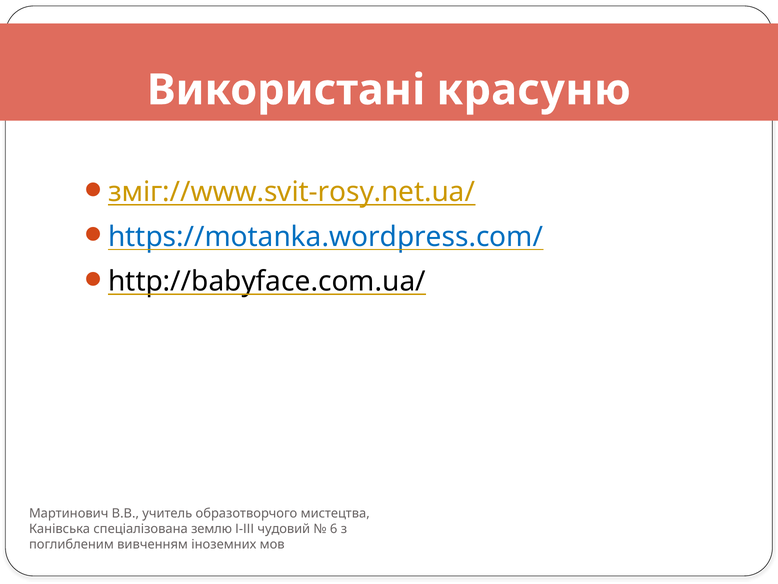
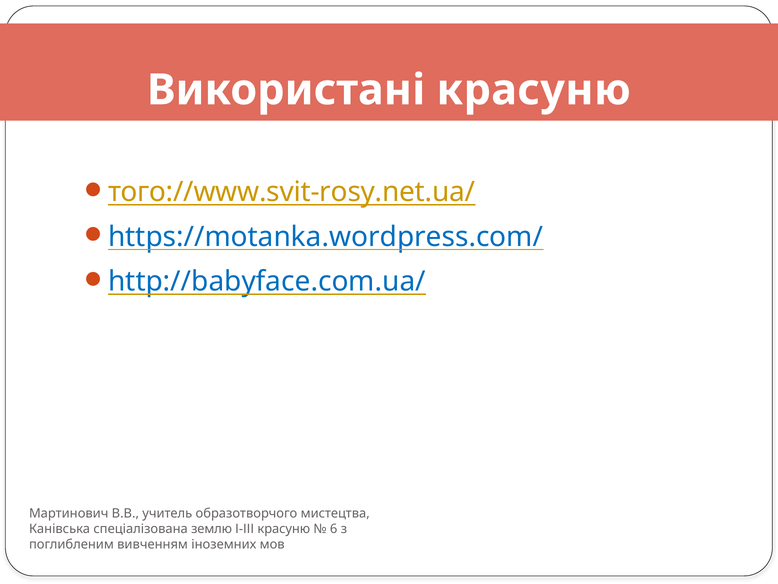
зміг://www.svit-rosy.net.ua/: зміг://www.svit-rosy.net.ua/ -> того://www.svit-rosy.net.ua/
http://babyface.com.ua/ colour: black -> blue
І-ІІІ чудовий: чудовий -> красуню
